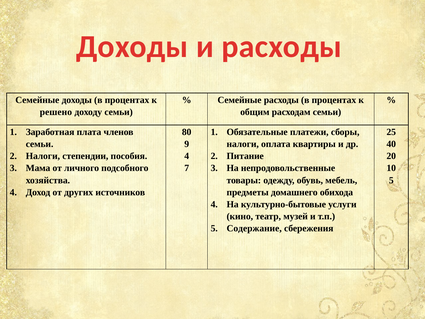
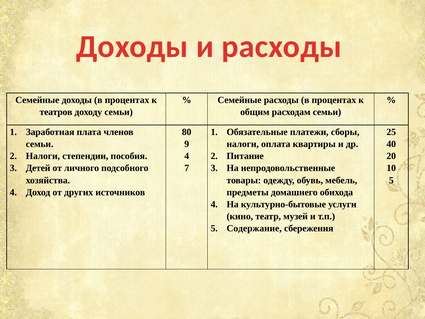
решено: решено -> театров
Мама: Мама -> Детей
